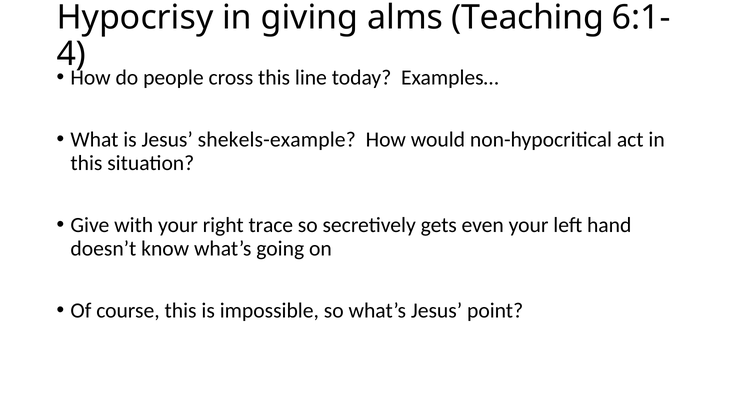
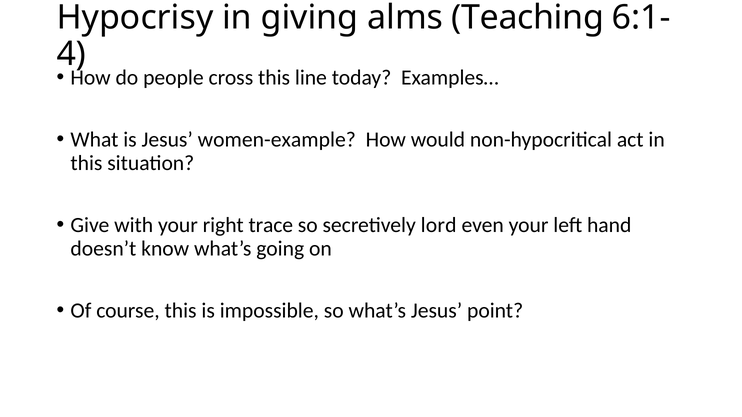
shekels-example: shekels-example -> women-example
gets: gets -> lord
